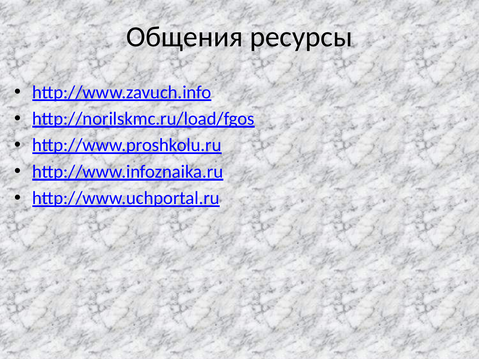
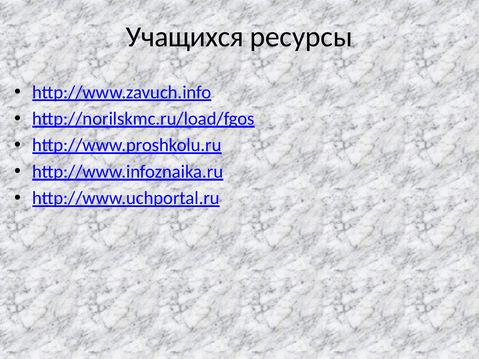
Общения: Общения -> Учащихся
